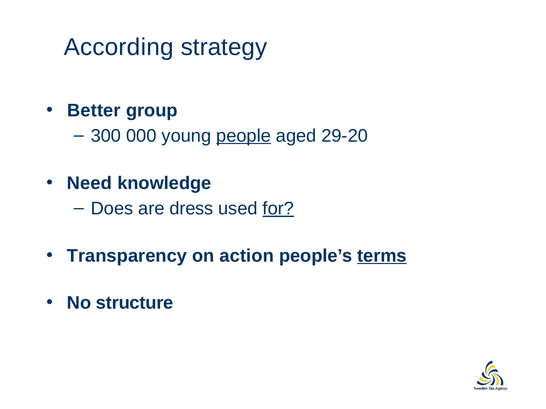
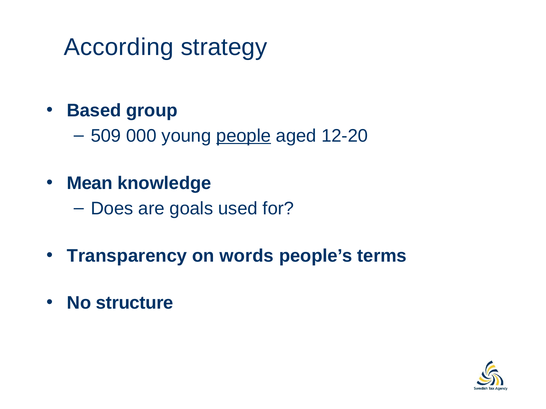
Better: Better -> Based
300: 300 -> 509
29-20: 29-20 -> 12-20
Need: Need -> Mean
dress: dress -> goals
for underline: present -> none
action: action -> words
terms underline: present -> none
